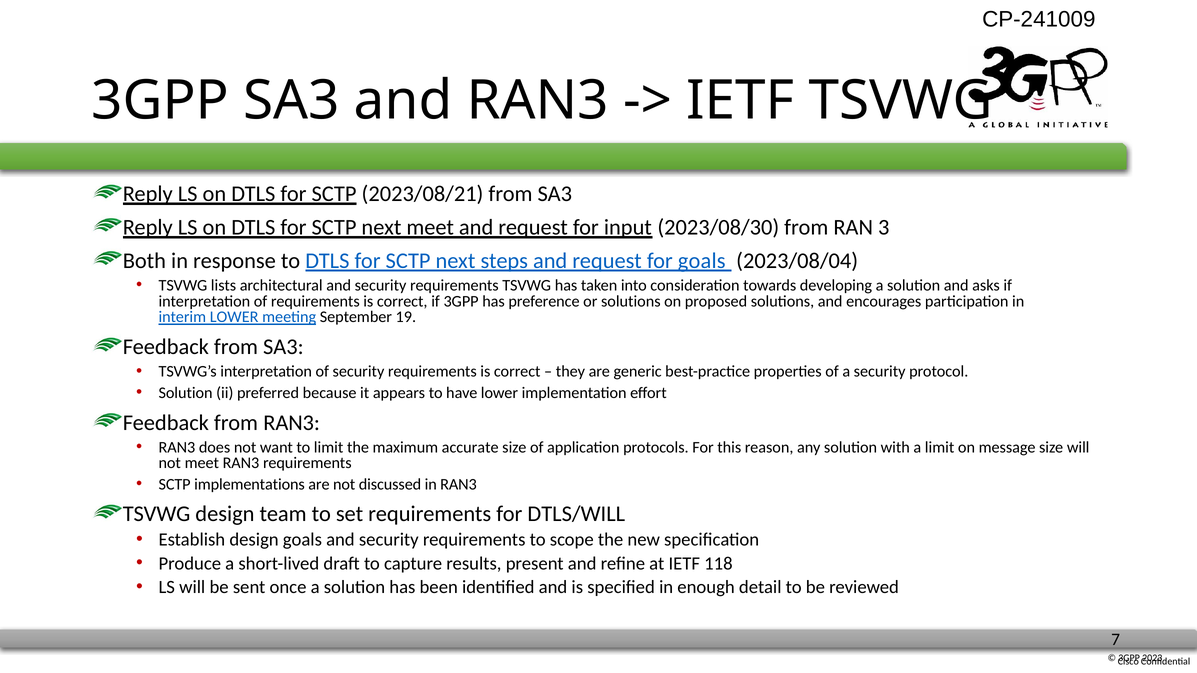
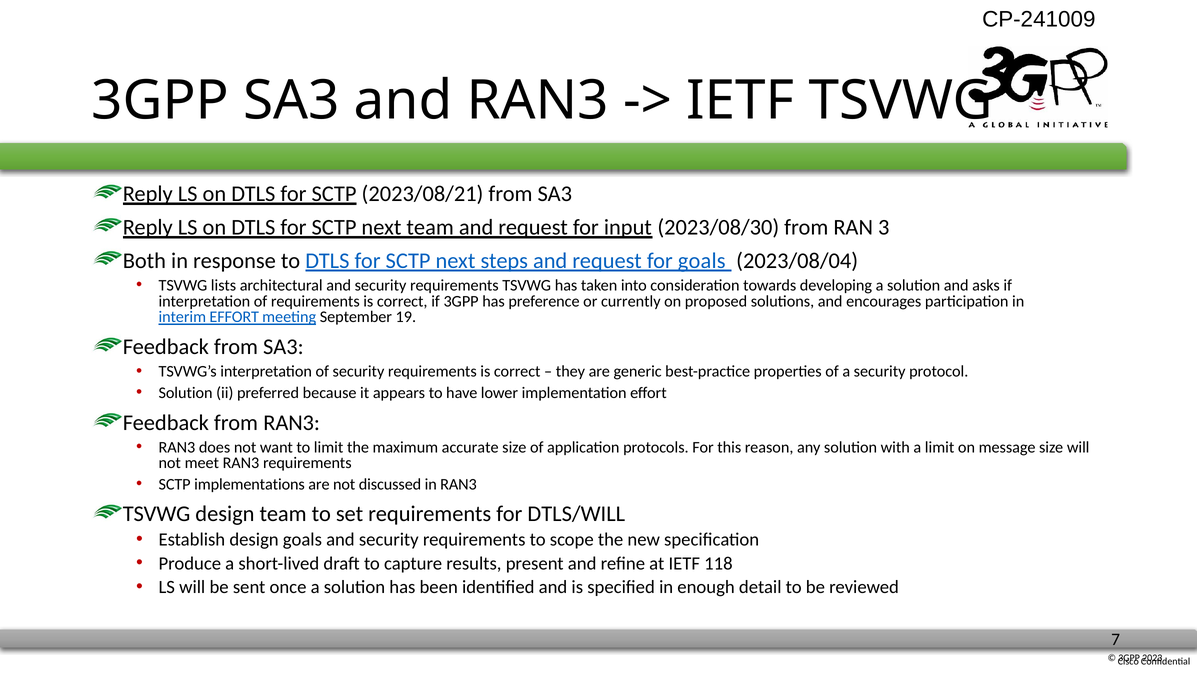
next meet: meet -> team
or solutions: solutions -> currently
interim LOWER: LOWER -> EFFORT
